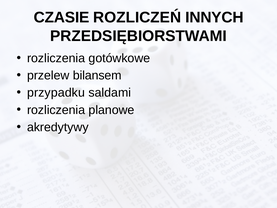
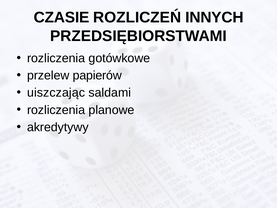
bilansem: bilansem -> papierów
przypadku: przypadku -> uiszczając
